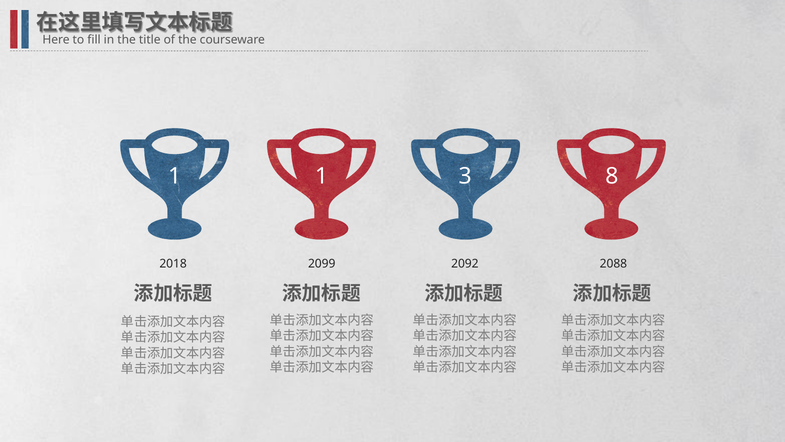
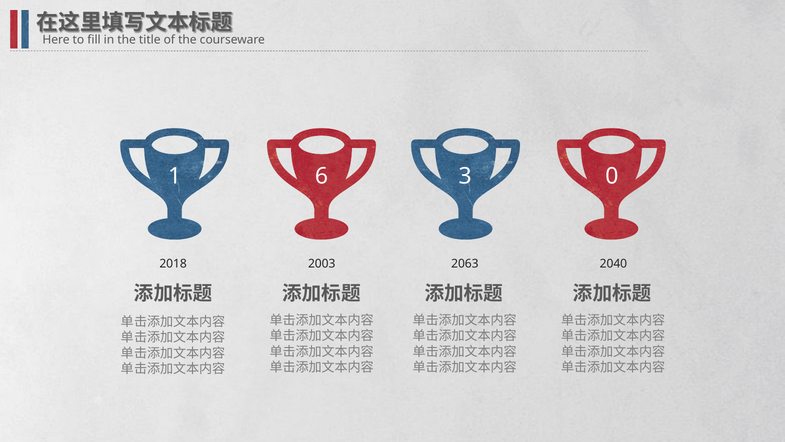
1 1: 1 -> 6
8: 8 -> 0
2099: 2099 -> 2003
2092: 2092 -> 2063
2088: 2088 -> 2040
